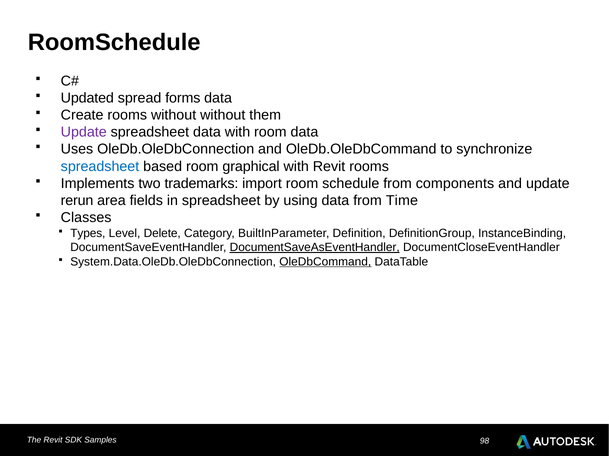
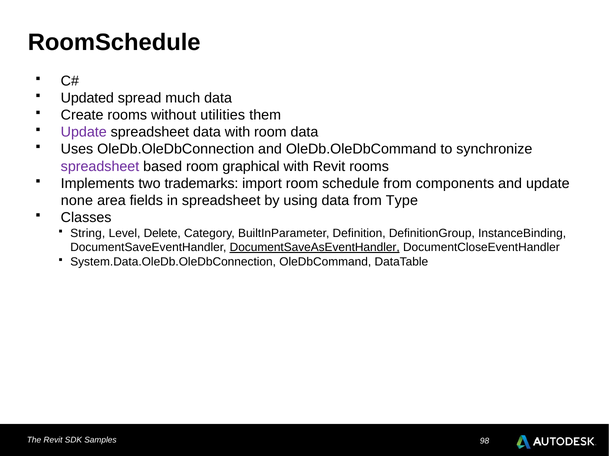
forms: forms -> much
without without: without -> utilities
spreadsheet at (100, 167) colour: blue -> purple
rerun: rerun -> none
Time: Time -> Type
Types: Types -> String
OleDbCommand underline: present -> none
